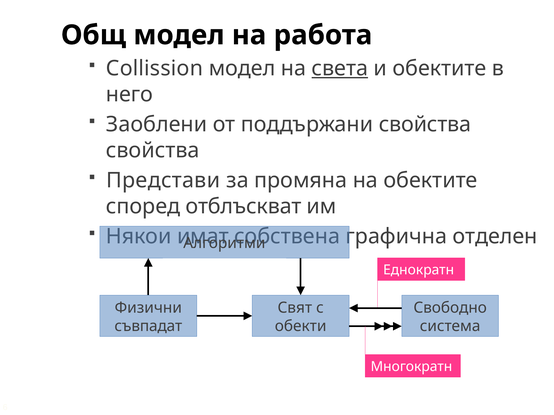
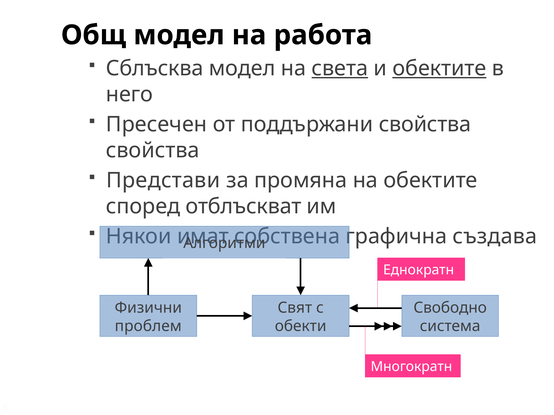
Collission: Collission -> Сблъсква
обектите at (439, 69) underline: none -> present
Заоблени: Заоблени -> Пресечен
отделен: отделен -> създава
съвпадат: съвпадат -> проблем
